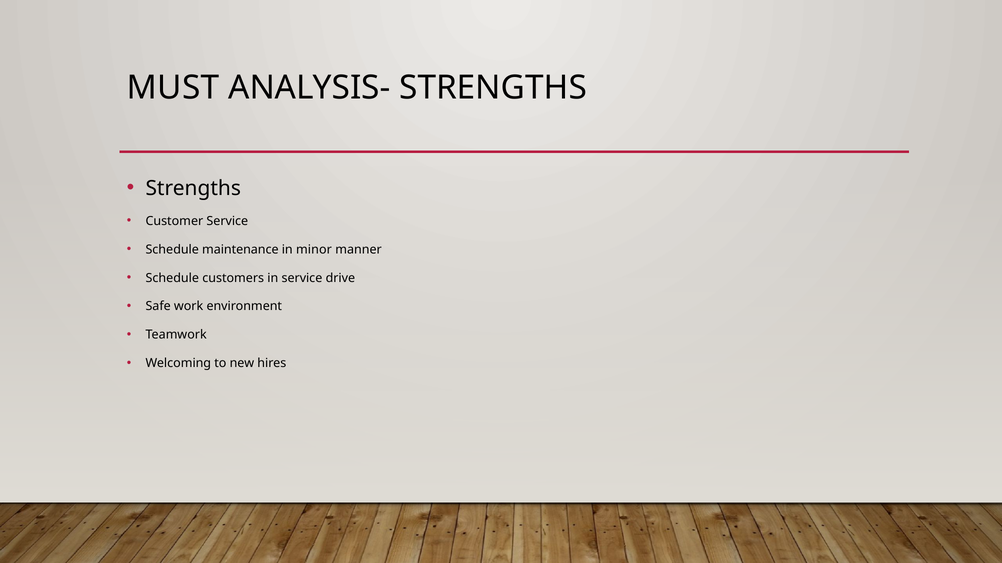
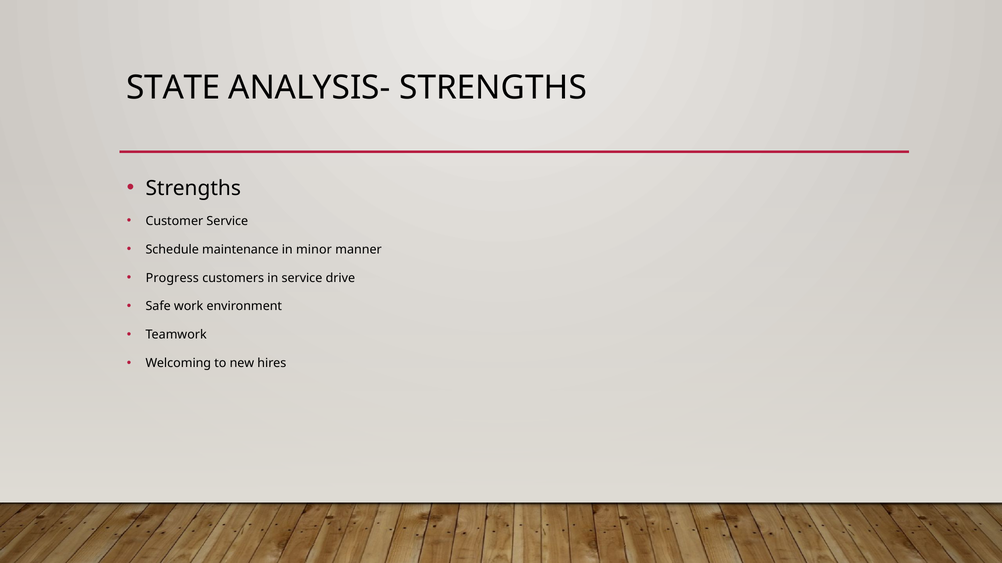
MUST: MUST -> STATE
Schedule at (172, 278): Schedule -> Progress
